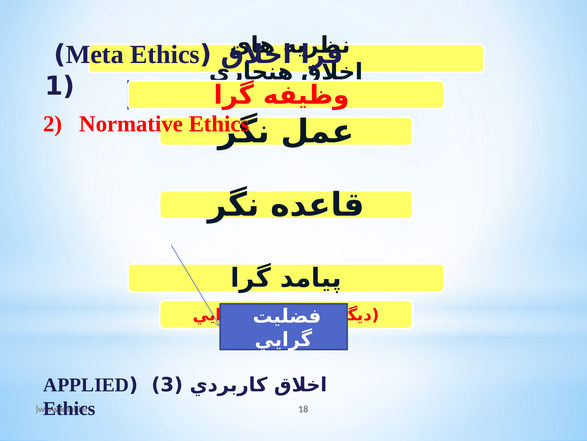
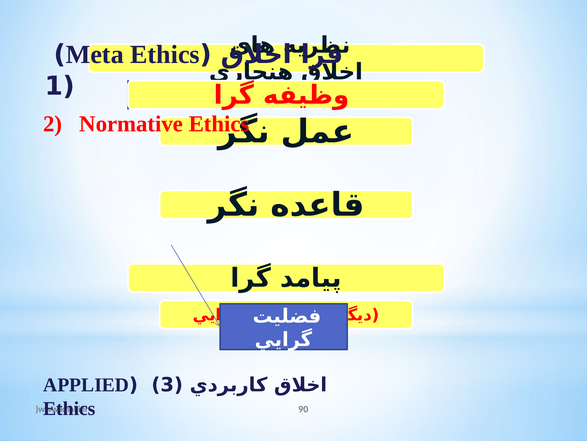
18: 18 -> 90
